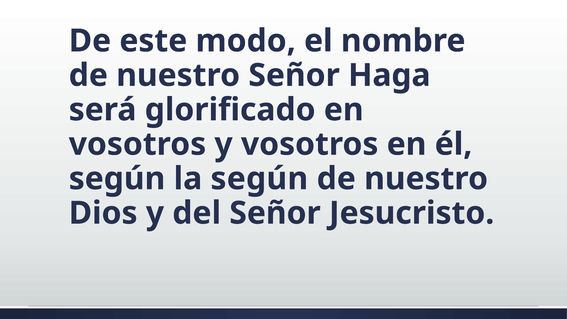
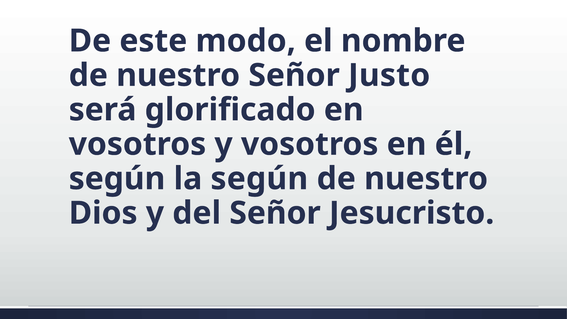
Haga: Haga -> Justo
